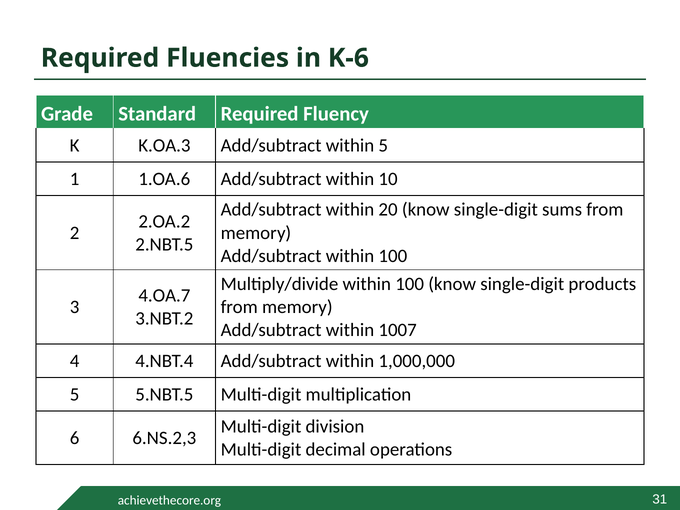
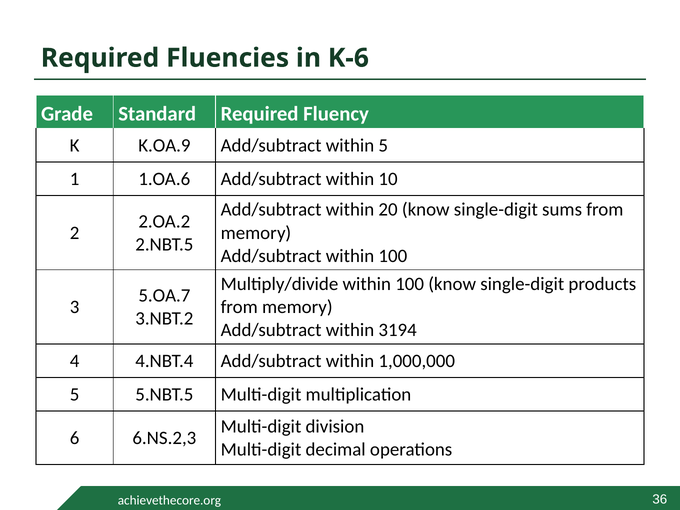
K.OA.3: K.OA.3 -> K.OA.9
4.OA.7: 4.OA.7 -> 5.OA.7
1007: 1007 -> 3194
31: 31 -> 36
